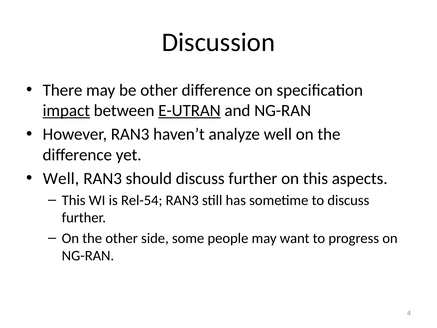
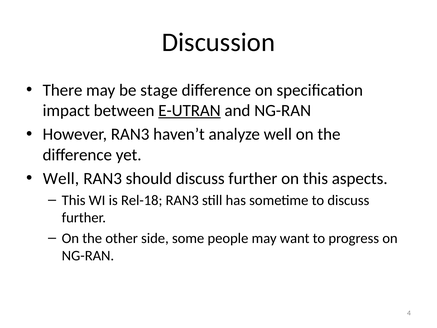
be other: other -> stage
impact underline: present -> none
Rel-54: Rel-54 -> Rel-18
